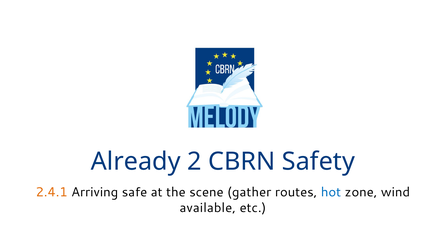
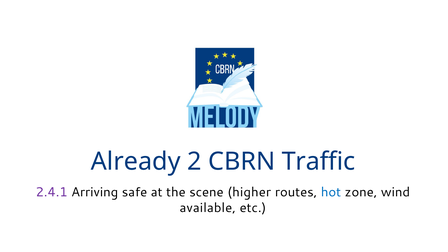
Safety: Safety -> Traffic
2.4.1 colour: orange -> purple
gather: gather -> higher
